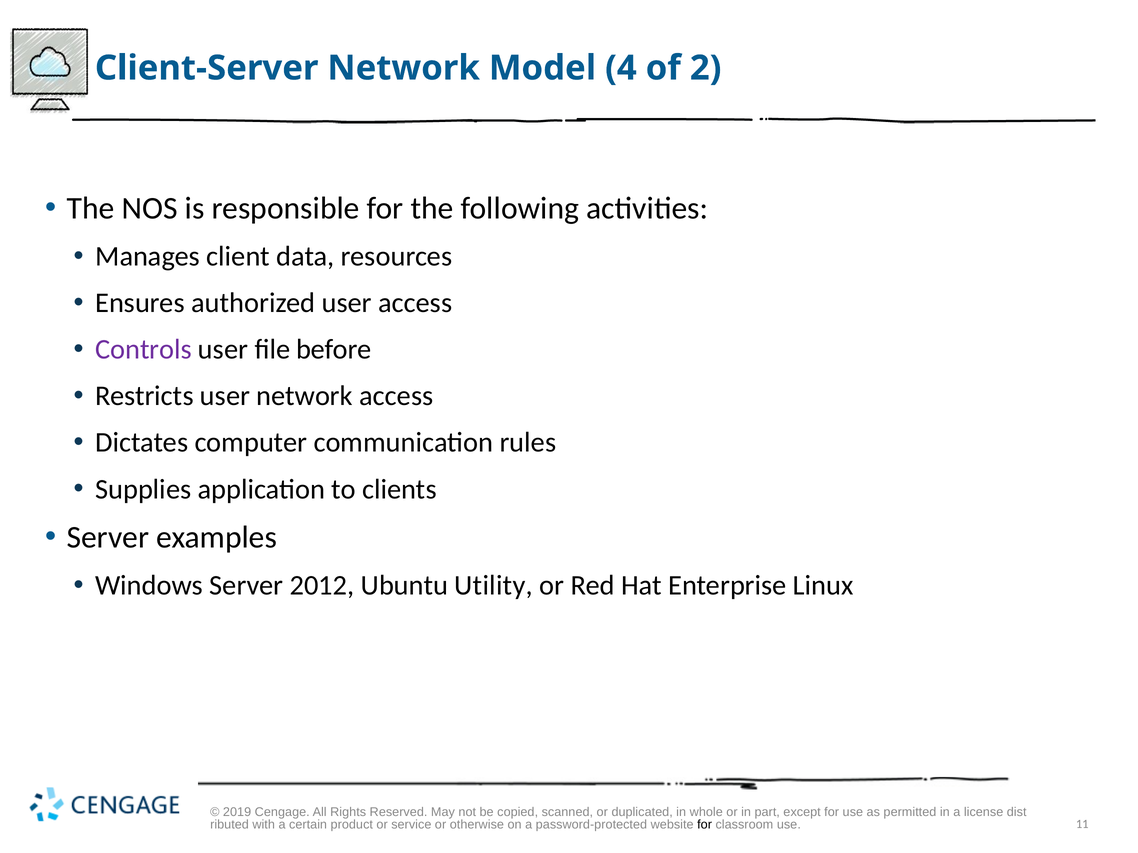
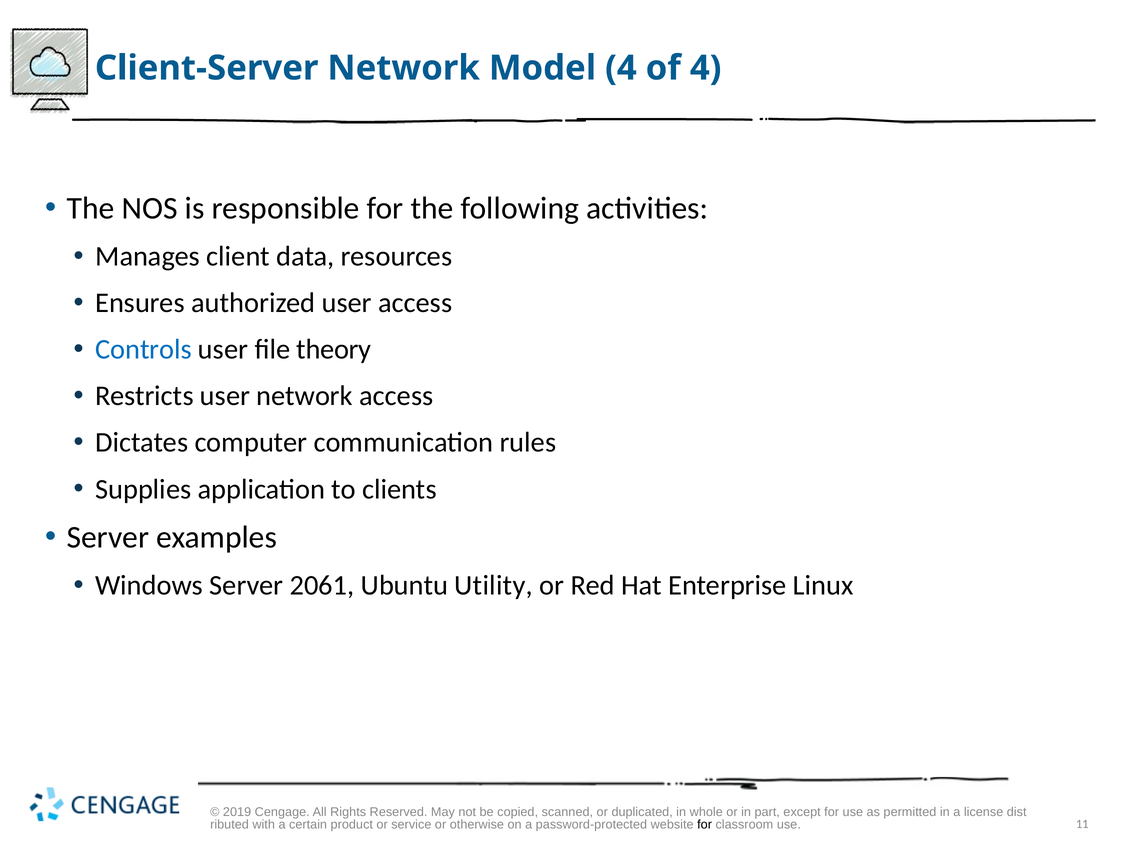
of 2: 2 -> 4
Controls colour: purple -> blue
before: before -> theory
2012: 2012 -> 2061
